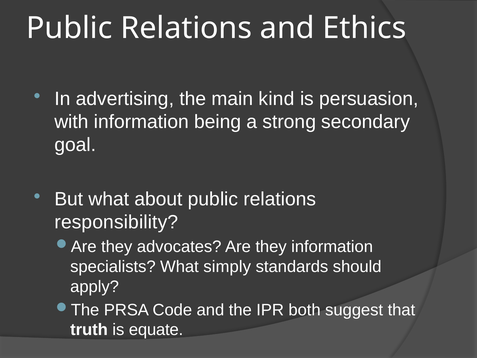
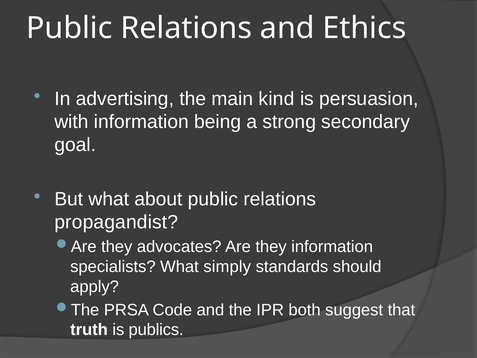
responsibility: responsibility -> propagandist
equate: equate -> publics
